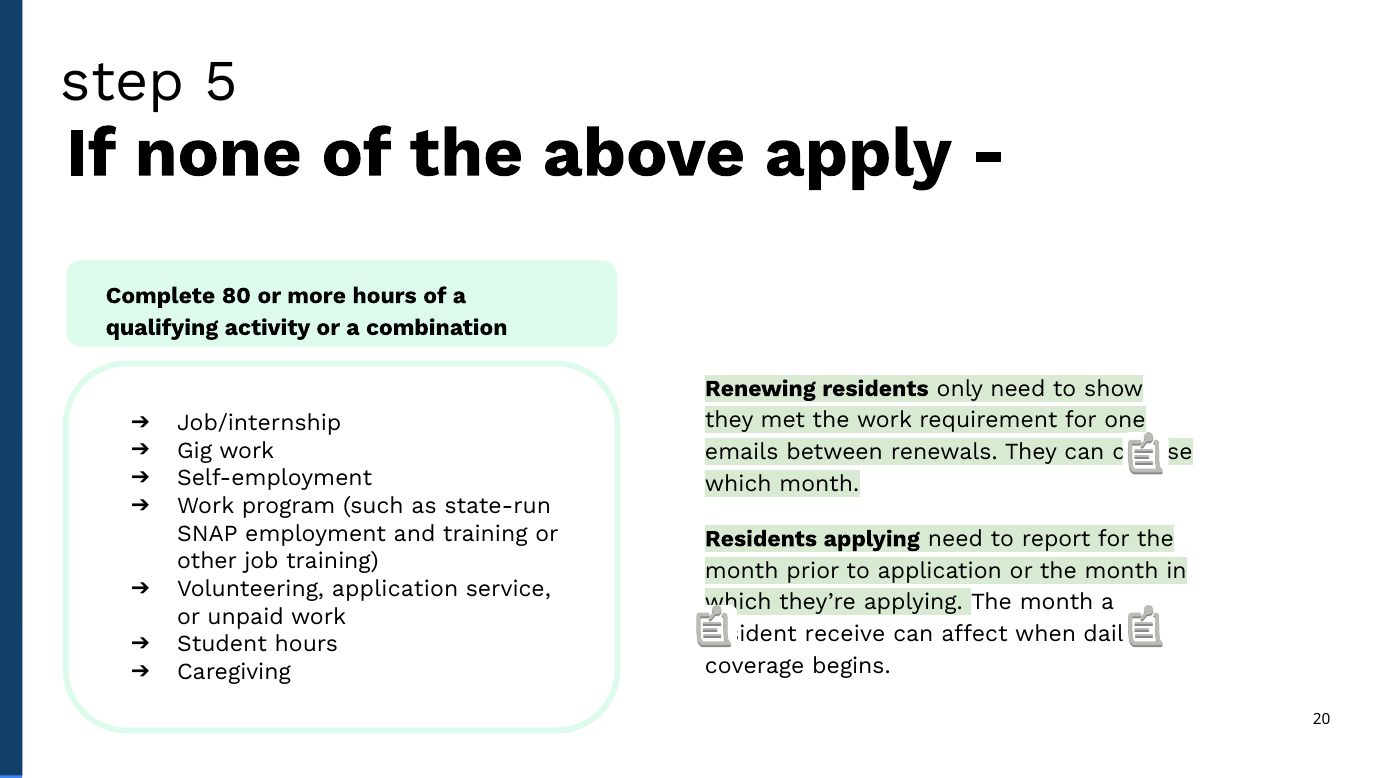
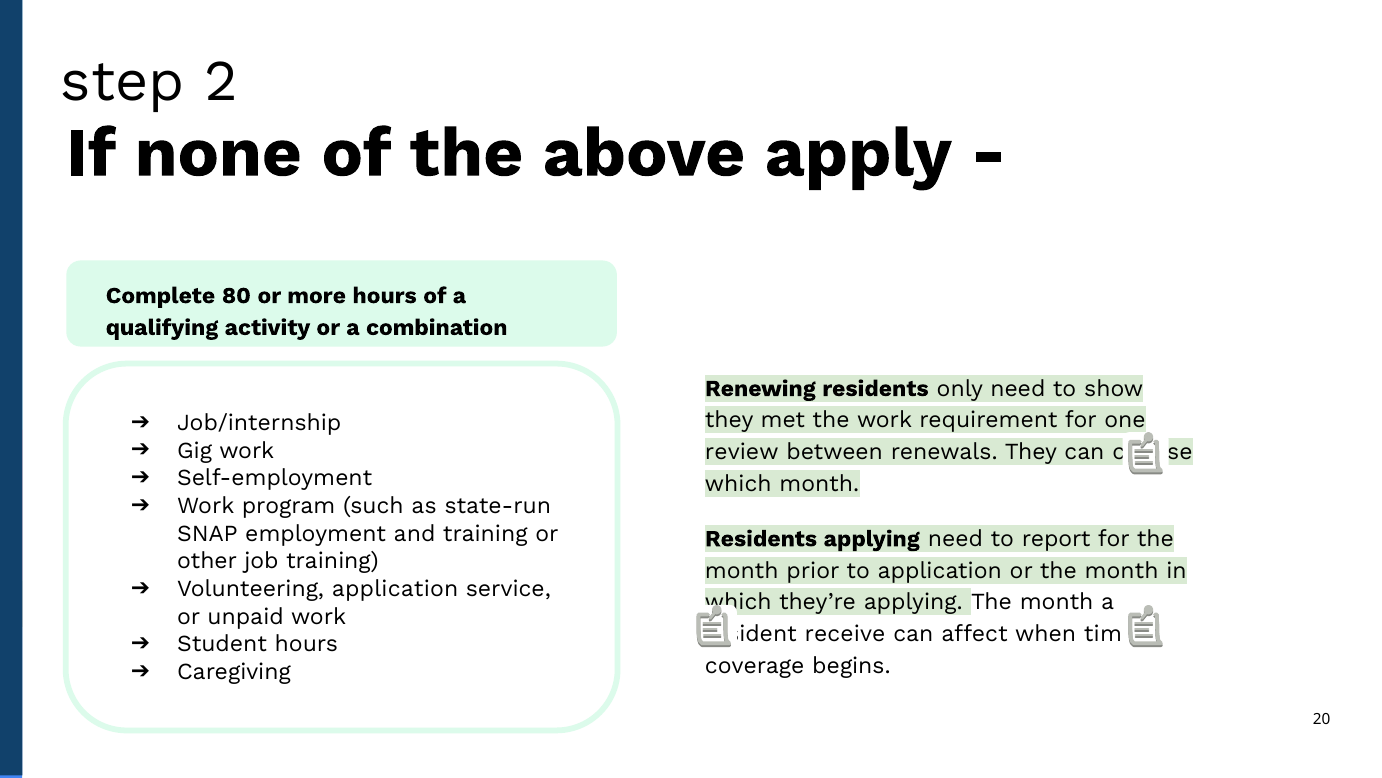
5: 5 -> 2
emails: emails -> review
daily: daily -> time
